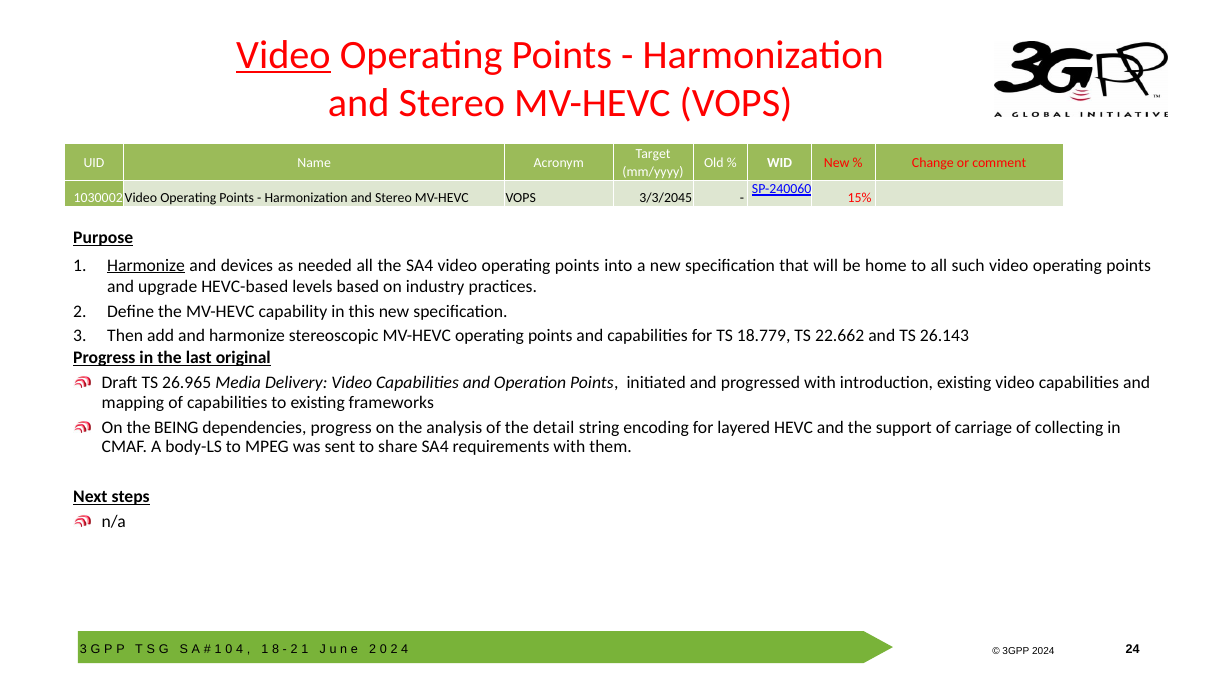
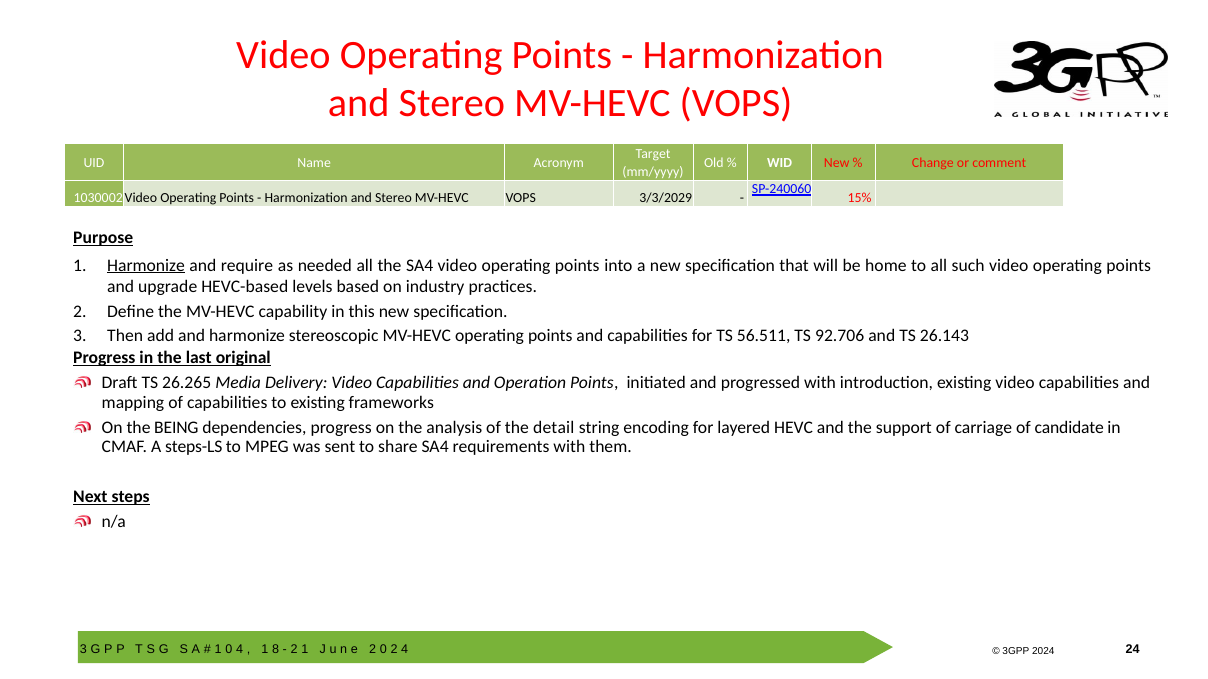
Video at (283, 55) underline: present -> none
3/3/2045: 3/3/2045 -> 3/3/2029
devices: devices -> require
18.779: 18.779 -> 56.511
22.662: 22.662 -> 92.706
26.965: 26.965 -> 26.265
collecting: collecting -> candidate
body-LS: body-LS -> steps-LS
